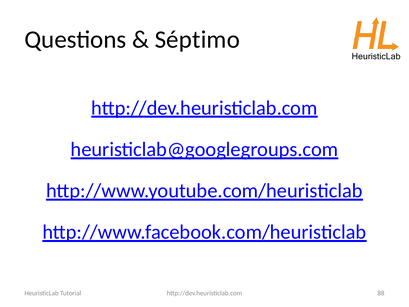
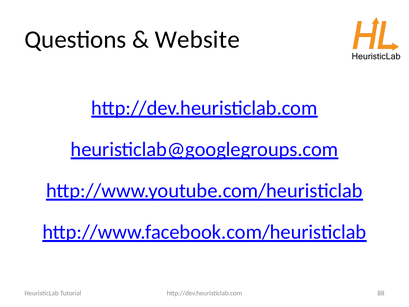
Séptimo: Séptimo -> Website
